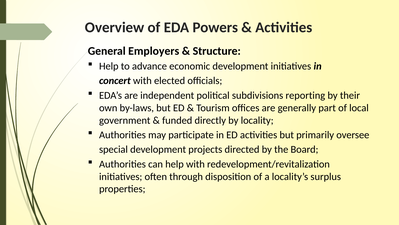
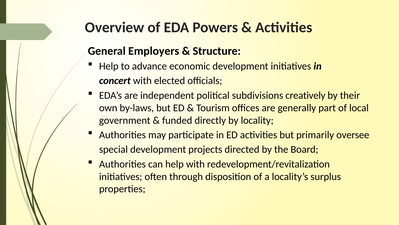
reporting: reporting -> creatively
